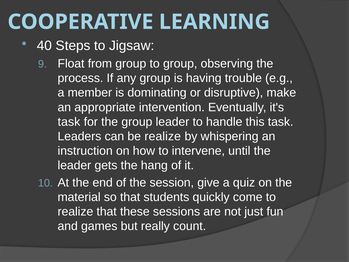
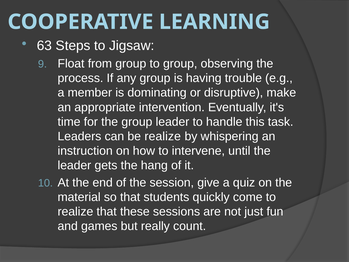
40: 40 -> 63
task at (69, 122): task -> time
